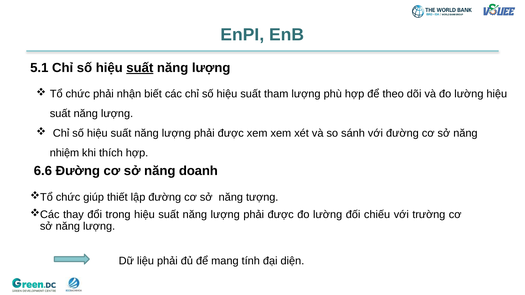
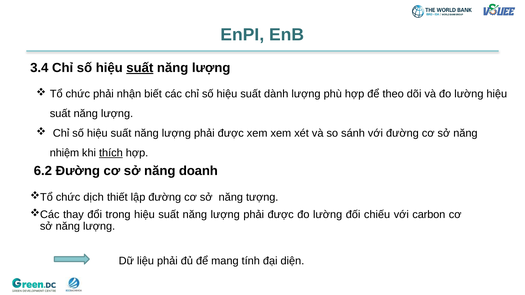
5.1: 5.1 -> 3.4
tham: tham -> dành
thích underline: none -> present
6.6: 6.6 -> 6.2
giúp: giúp -> dịch
trường: trường -> carbon
